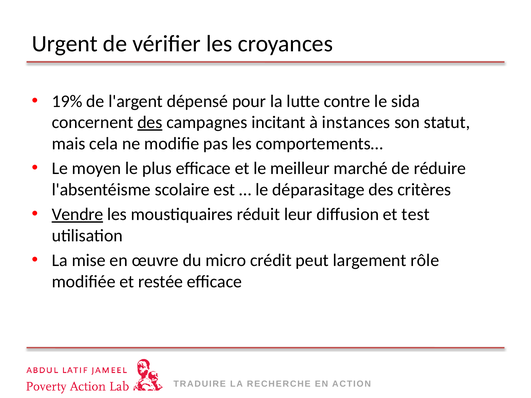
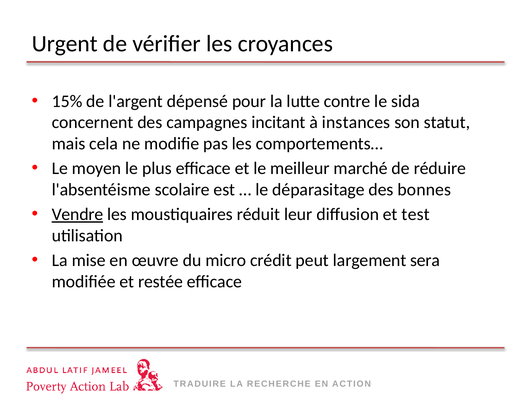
19%: 19% -> 15%
des at (150, 122) underline: present -> none
critères: critères -> bonnes
rôle: rôle -> sera
